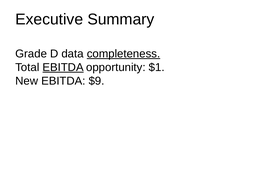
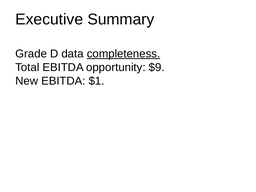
EBITDA at (63, 67) underline: present -> none
$1: $1 -> $9
$9: $9 -> $1
